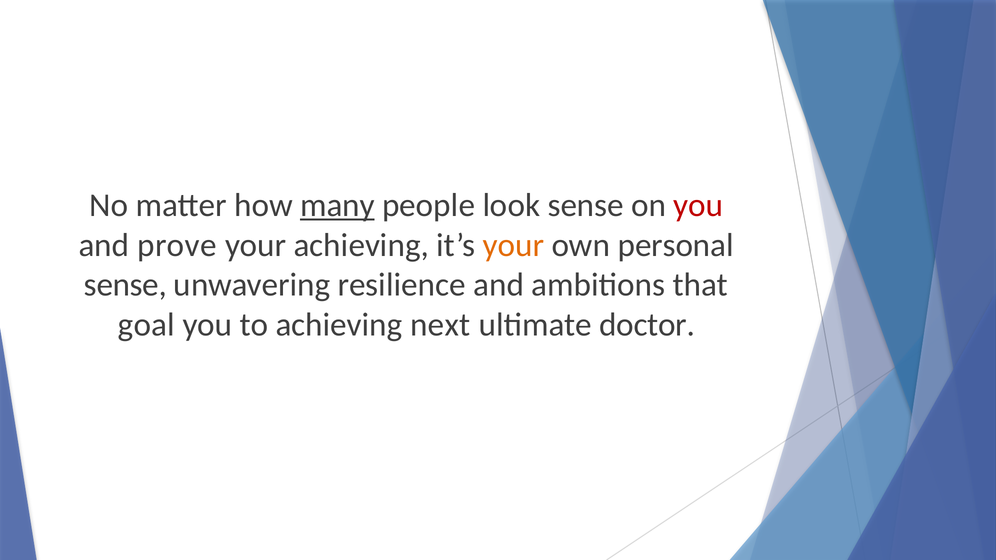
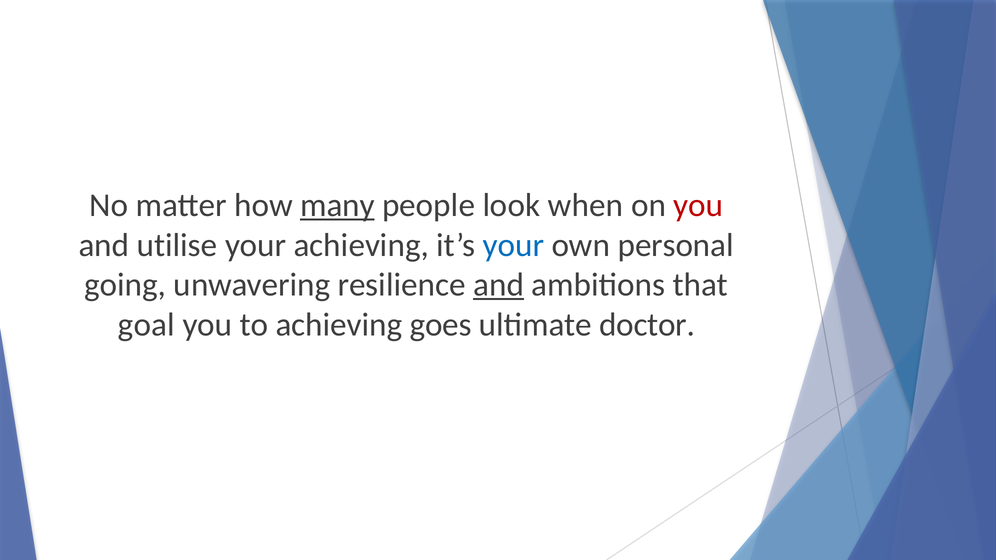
look sense: sense -> when
prove: prove -> utilise
your at (514, 245) colour: orange -> blue
sense at (125, 285): sense -> going
and at (499, 285) underline: none -> present
next: next -> goes
